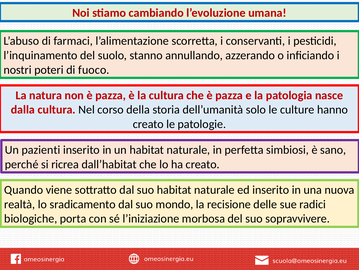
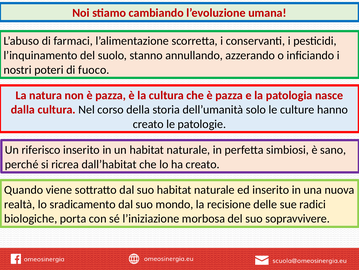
pazienti: pazienti -> riferisco
